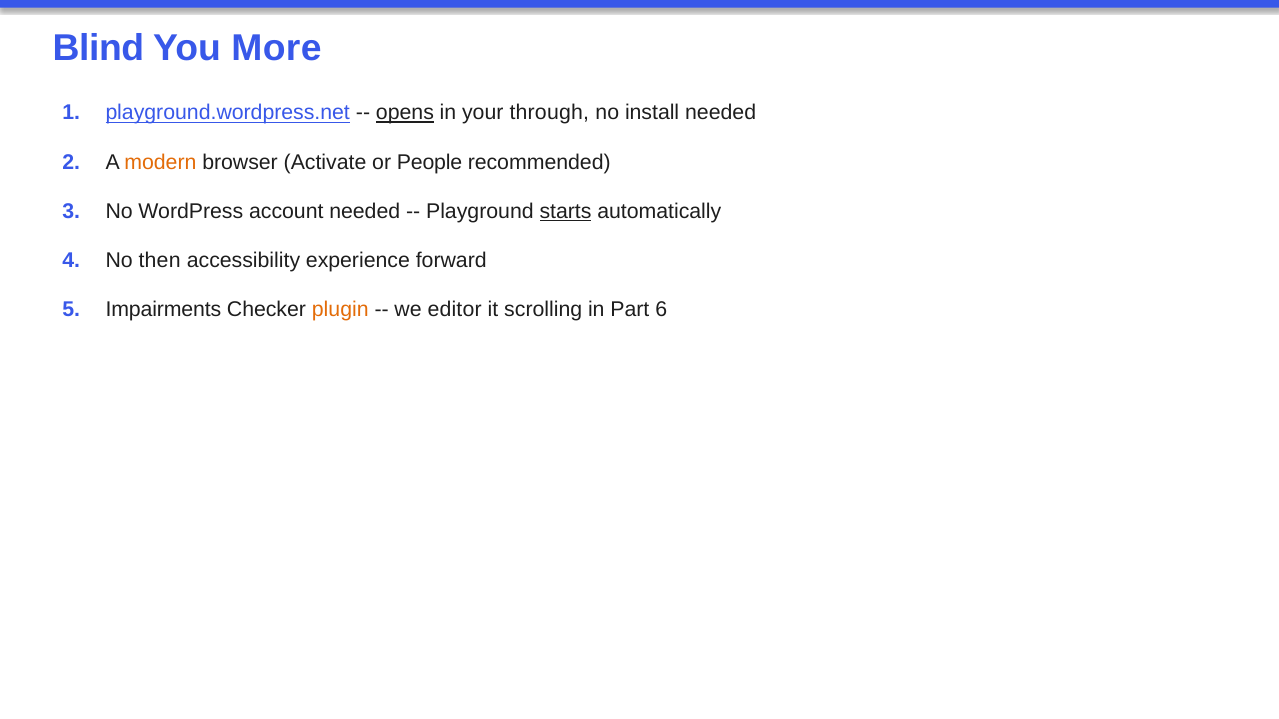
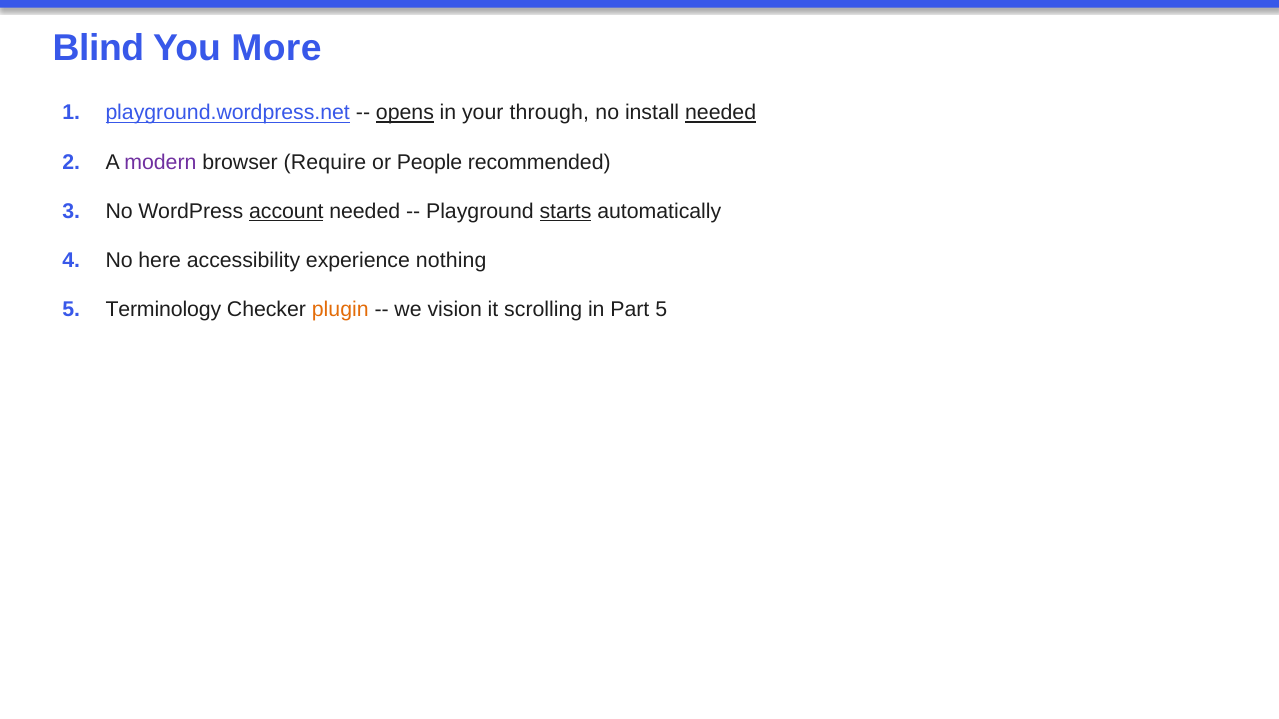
needed at (721, 113) underline: none -> present
modern colour: orange -> purple
Activate: Activate -> Require
account underline: none -> present
then: then -> here
forward: forward -> nothing
Impairments: Impairments -> Terminology
editor: editor -> vision
Part 6: 6 -> 5
